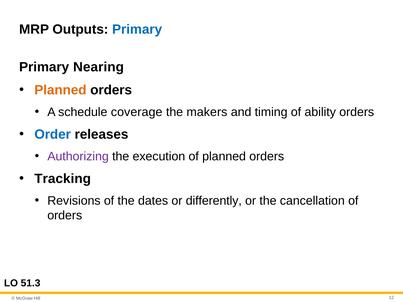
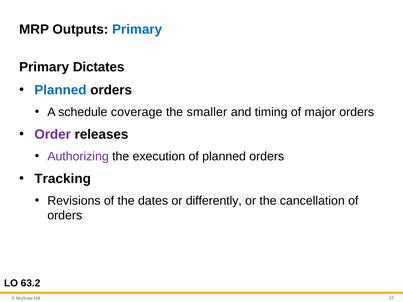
Nearing: Nearing -> Dictates
Planned at (60, 90) colour: orange -> blue
makers: makers -> smaller
ability: ability -> major
Order colour: blue -> purple
51.3: 51.3 -> 63.2
